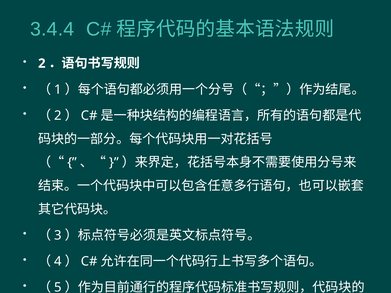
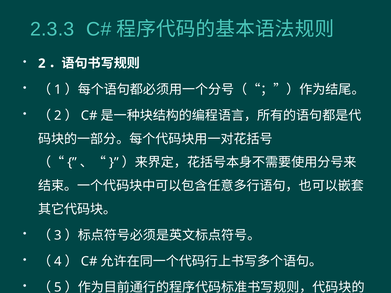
3.4.4: 3.4.4 -> 2.3.3
